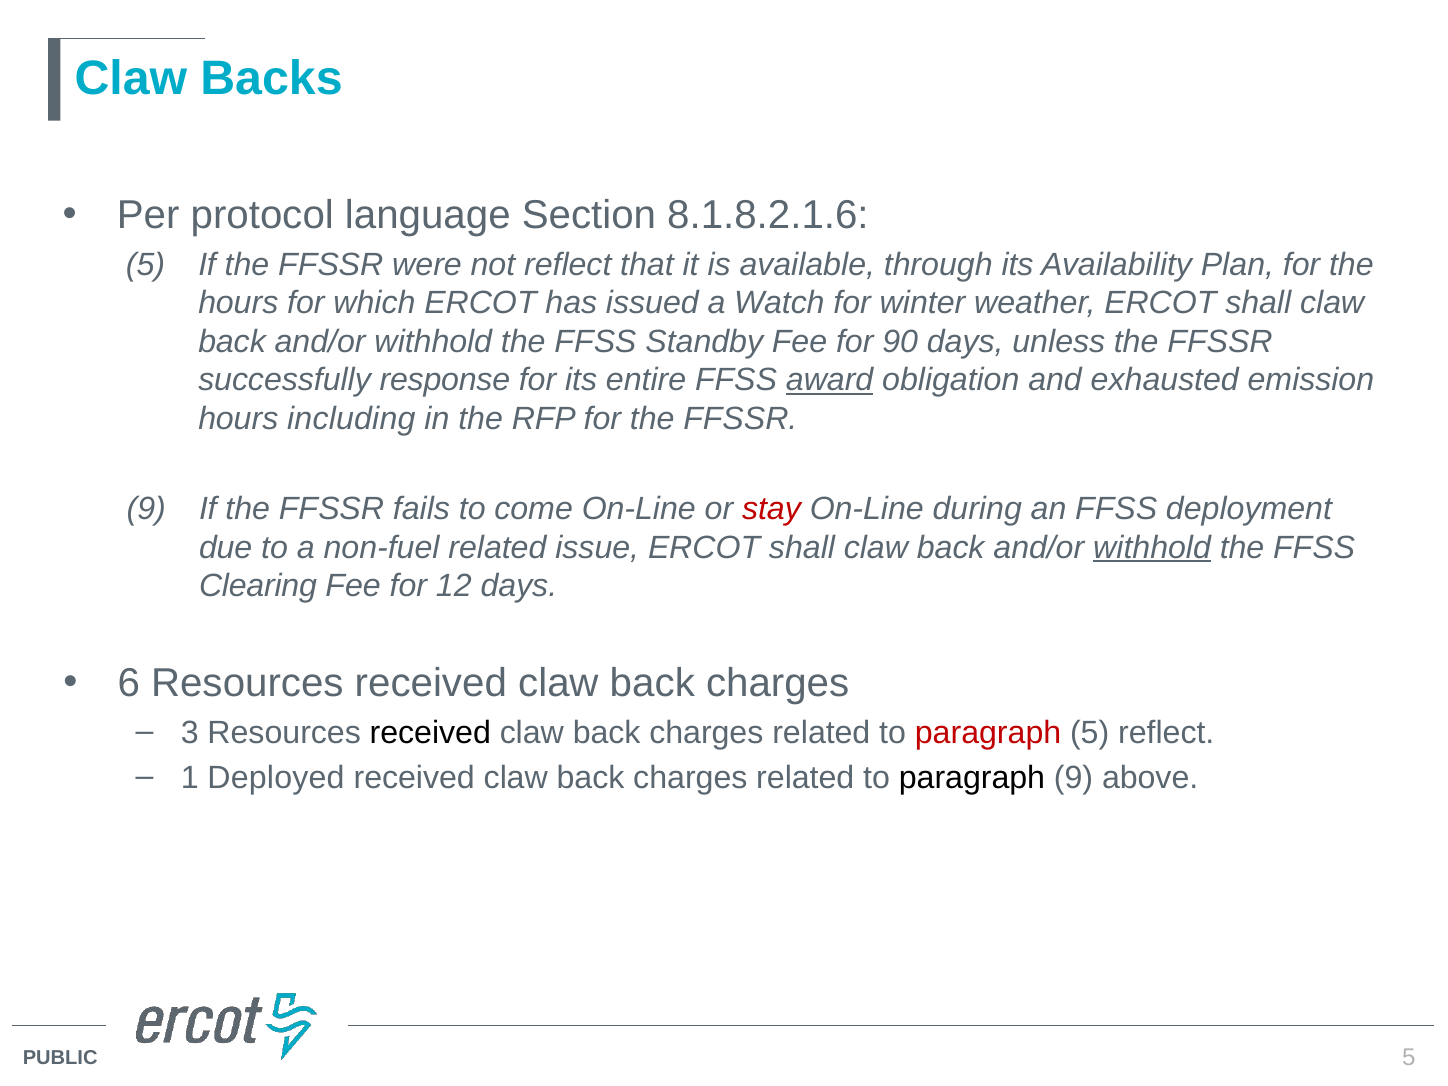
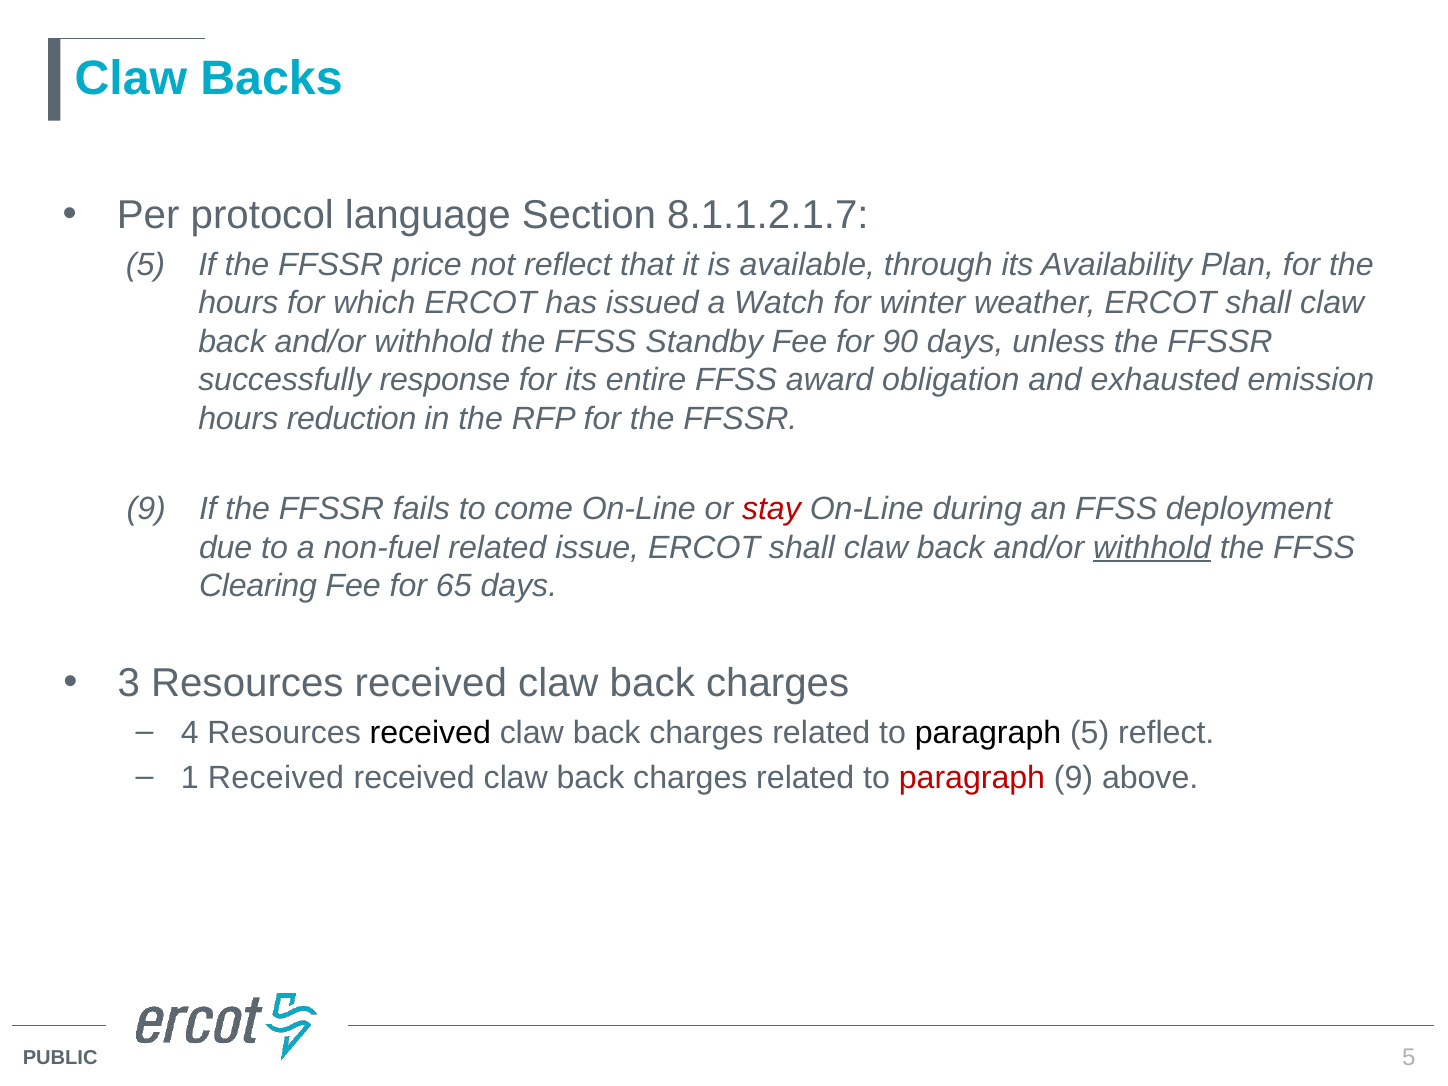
8.1.8.2.1.6: 8.1.8.2.1.6 -> 8.1.1.2.1.7
were: were -> price
award underline: present -> none
including: including -> reduction
12: 12 -> 65
6: 6 -> 3
3: 3 -> 4
paragraph at (988, 732) colour: red -> black
1 Deployed: Deployed -> Received
paragraph at (972, 777) colour: black -> red
